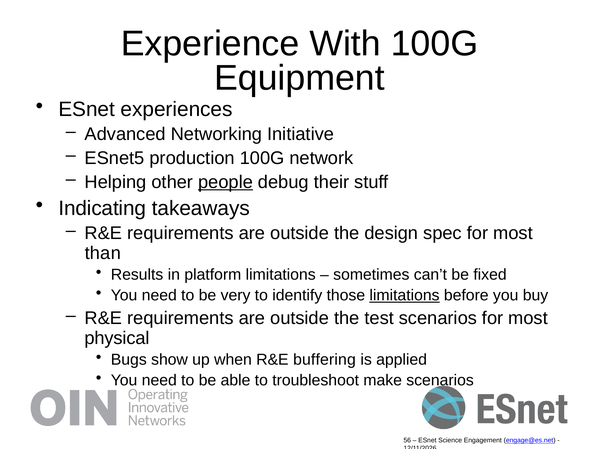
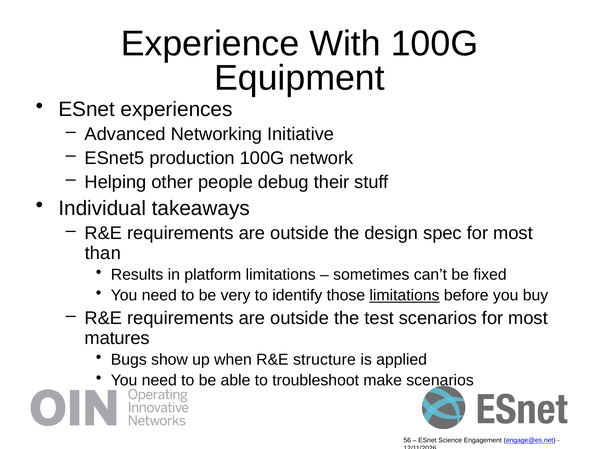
people underline: present -> none
Indicating: Indicating -> Individual
physical: physical -> matures
buffering: buffering -> structure
